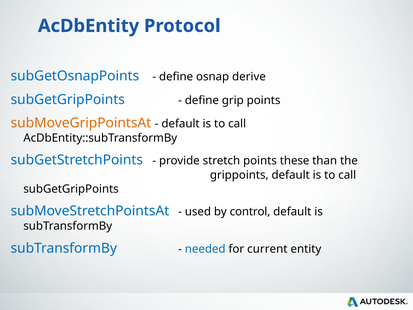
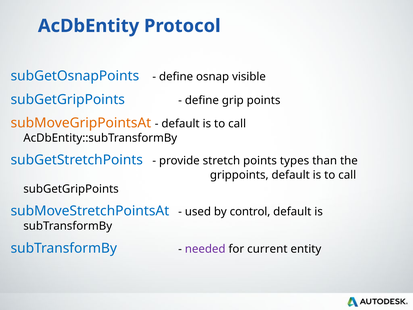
derive: derive -> visible
these: these -> types
needed colour: blue -> purple
